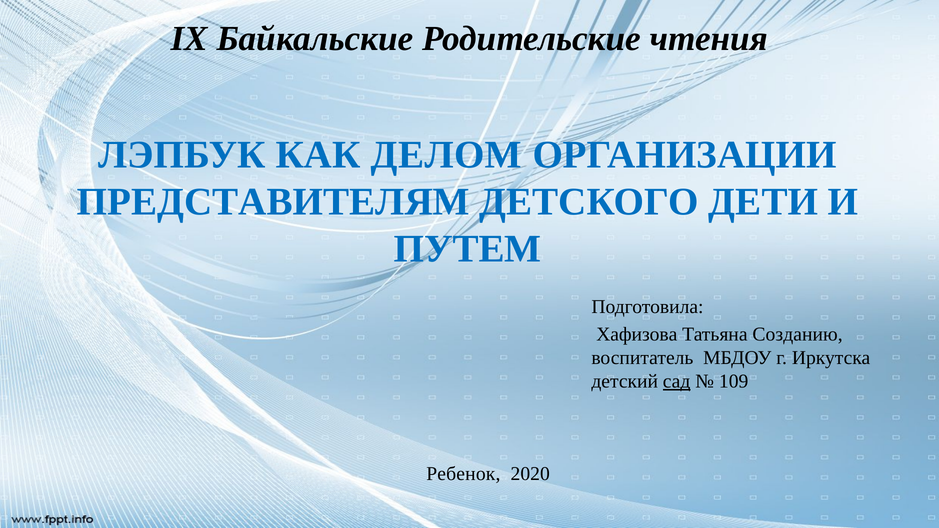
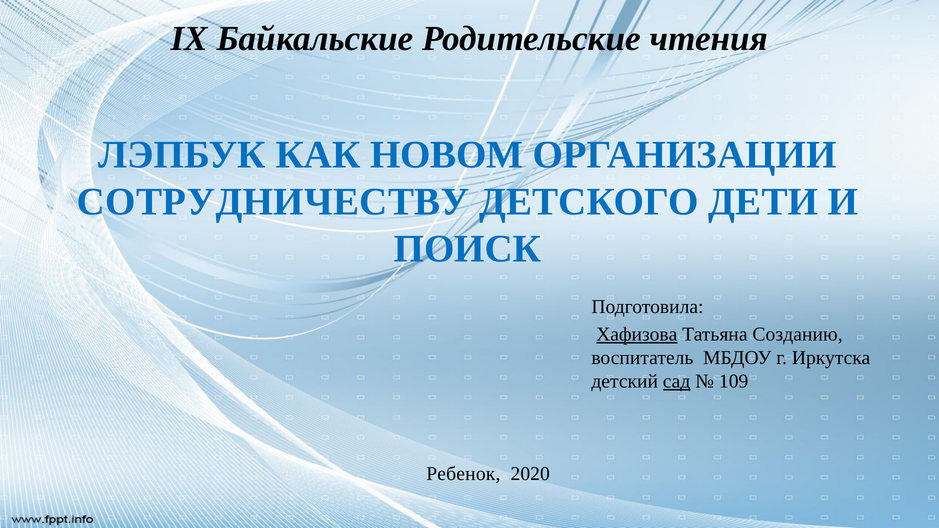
ДЕЛОМ: ДЕЛОМ -> НОВОМ
ПРЕДСТАВИТЕЛЯМ: ПРЕДСТАВИТЕЛЯМ -> СОТРУДНИЧЕСТВУ
ПУТЕМ: ПУТЕМ -> ПОИСК
Хафизова underline: none -> present
